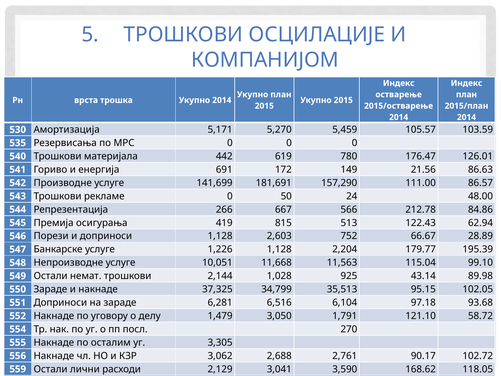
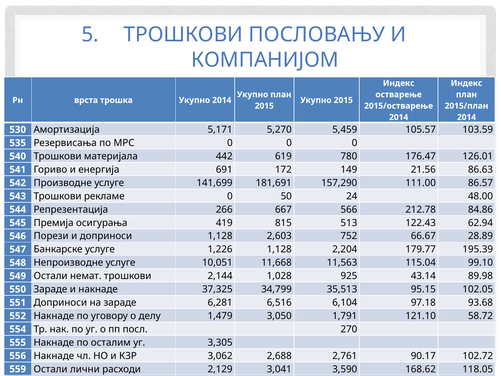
ОСЦИЛАЦИЈЕ: ОСЦИЛАЦИЈЕ -> ПОСЛОВАЊУ
